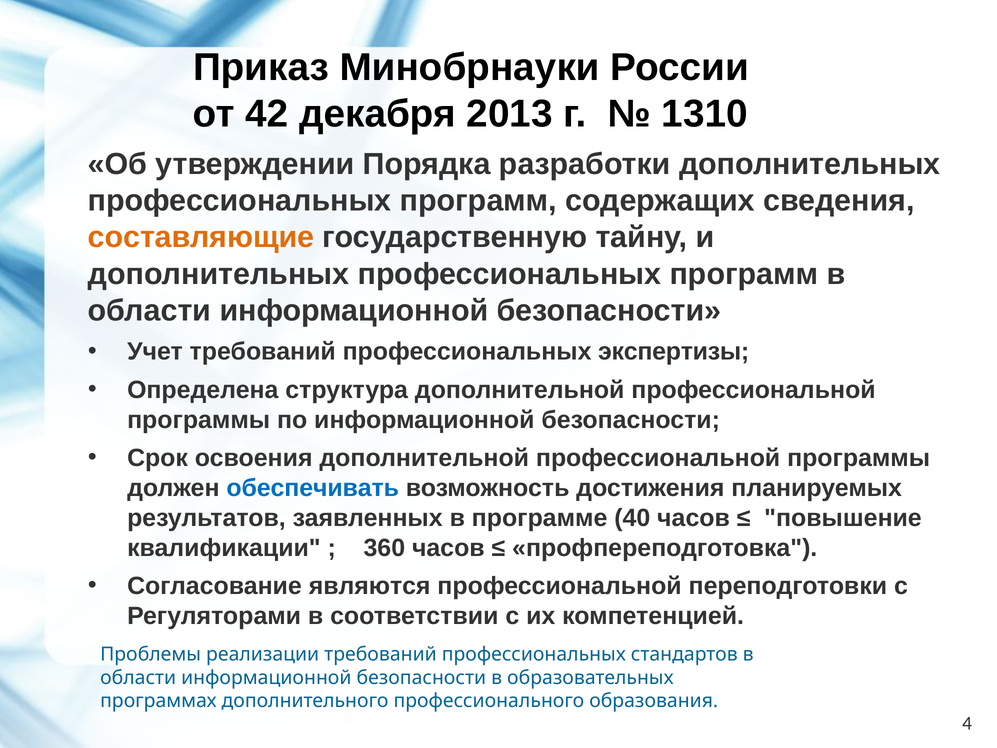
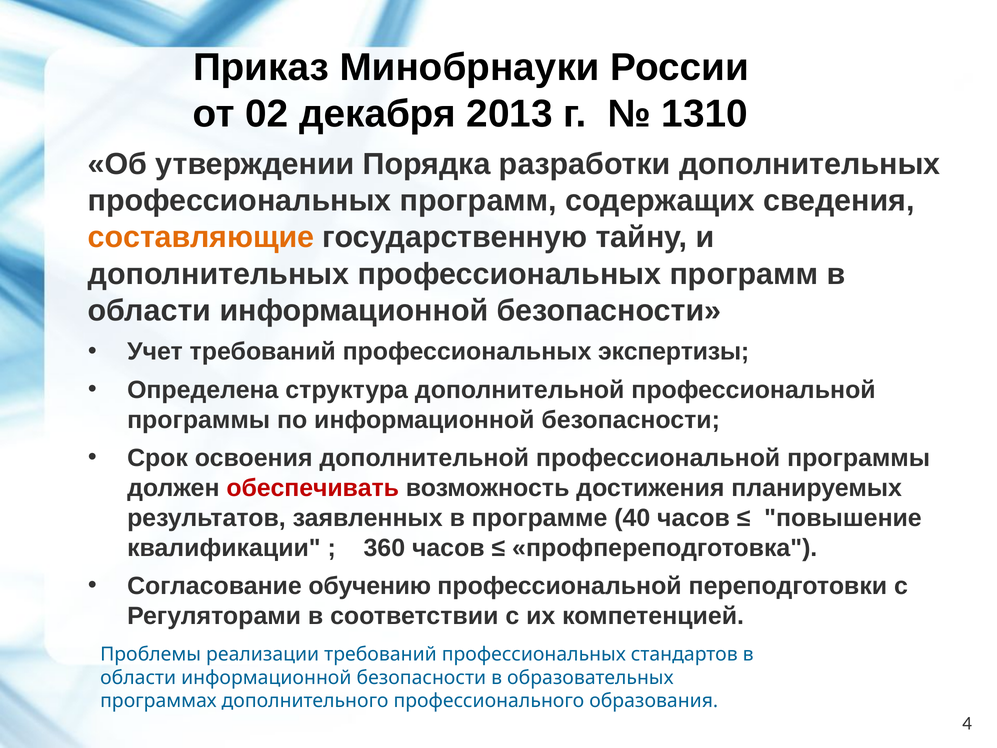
42: 42 -> 02
обеспечивать colour: blue -> red
являются: являются -> обучению
